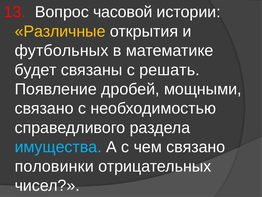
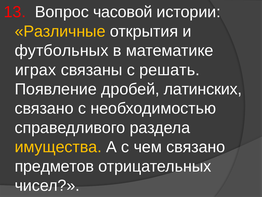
будет: будет -> играх
мощными: мощными -> латинских
имущества colour: light blue -> yellow
половинки: половинки -> предметов
